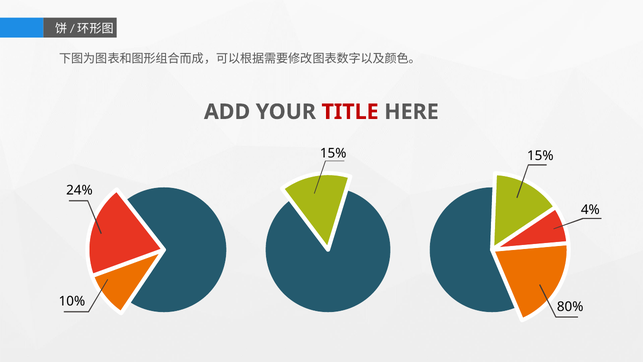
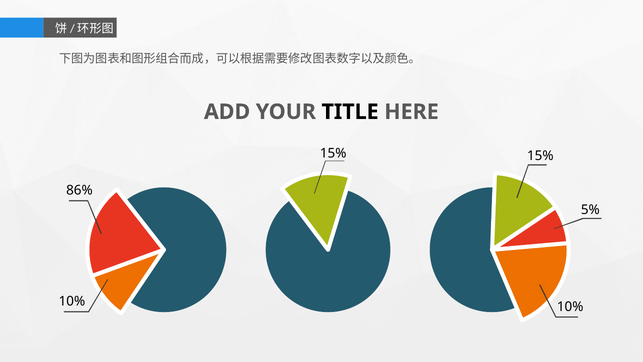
TITLE colour: red -> black
24%: 24% -> 86%
4%: 4% -> 5%
80% at (570, 307): 80% -> 10%
